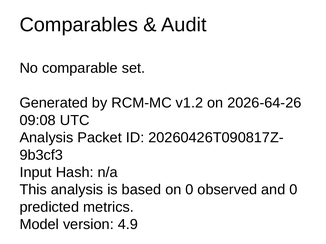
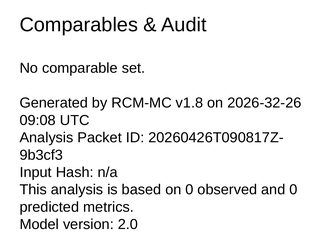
v1.2: v1.2 -> v1.8
2026-64-26: 2026-64-26 -> 2026-32-26
4.9: 4.9 -> 2.0
